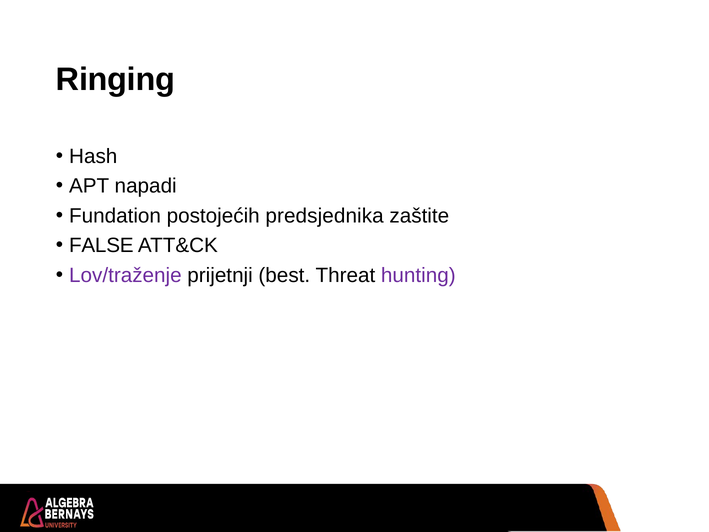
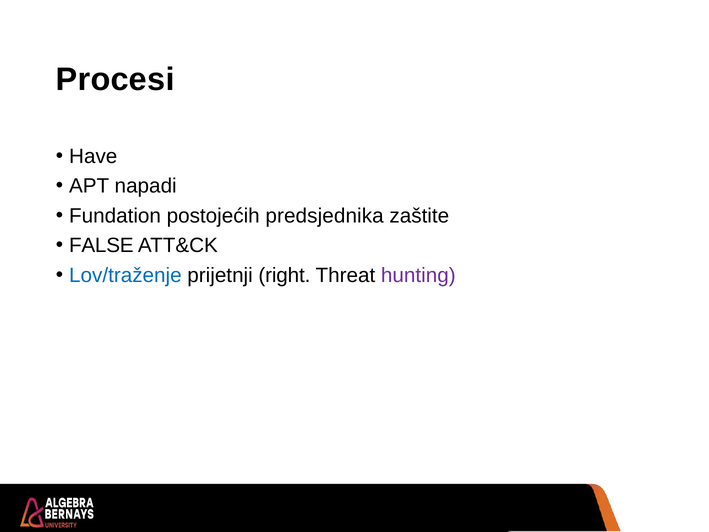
Ringing: Ringing -> Procesi
Hash: Hash -> Have
Lov/traženje colour: purple -> blue
best: best -> right
